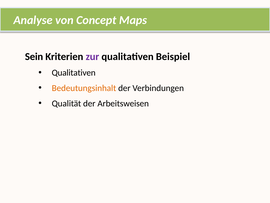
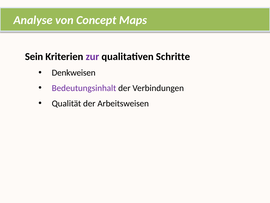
Beispiel: Beispiel -> Schritte
Qualitativen at (74, 73): Qualitativen -> Denkweisen
Bedeutungsinhalt colour: orange -> purple
